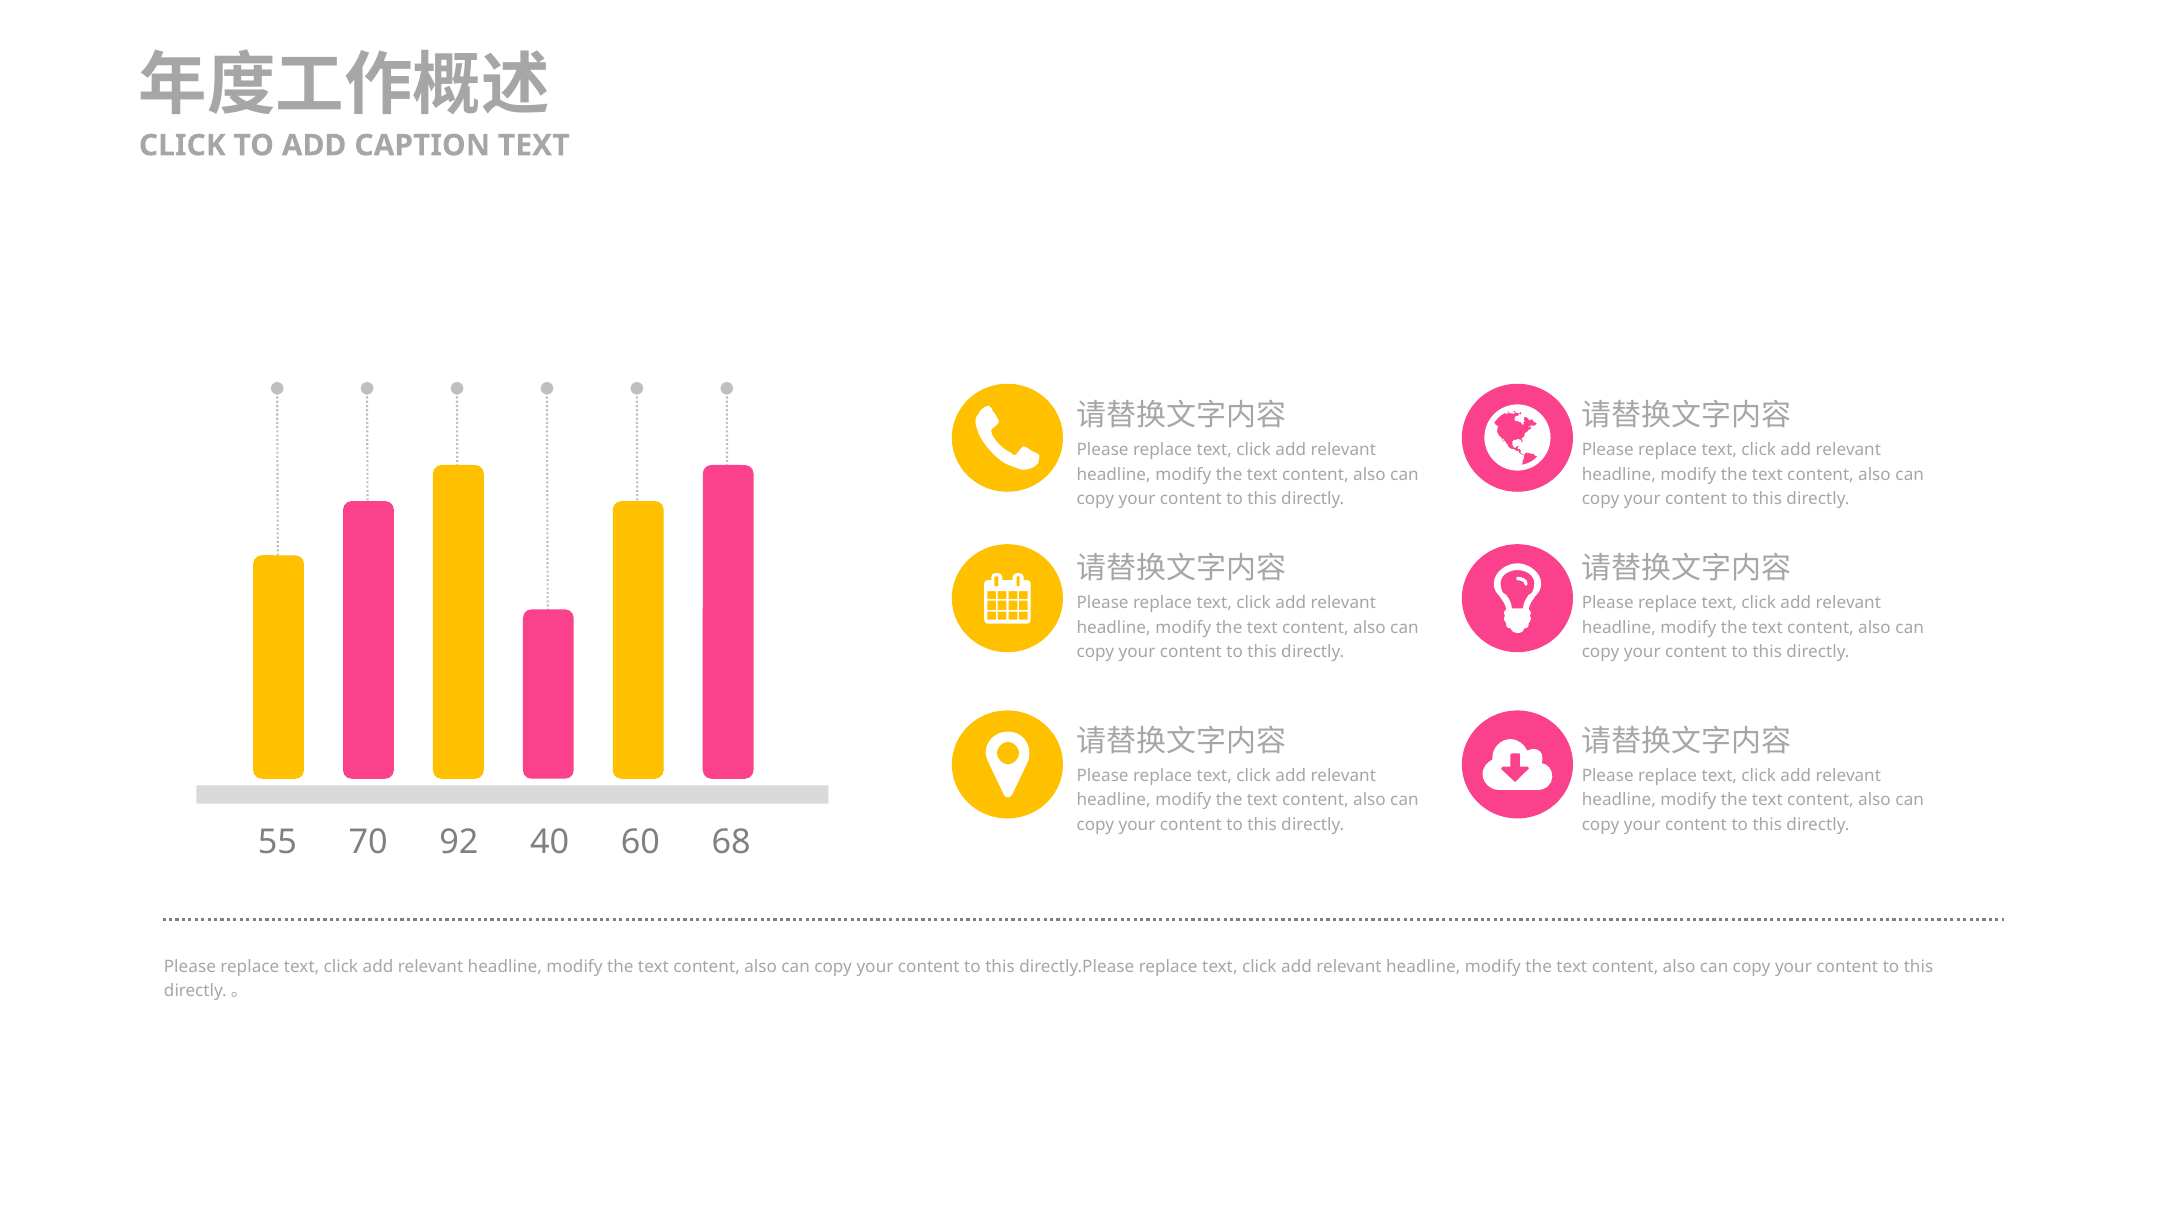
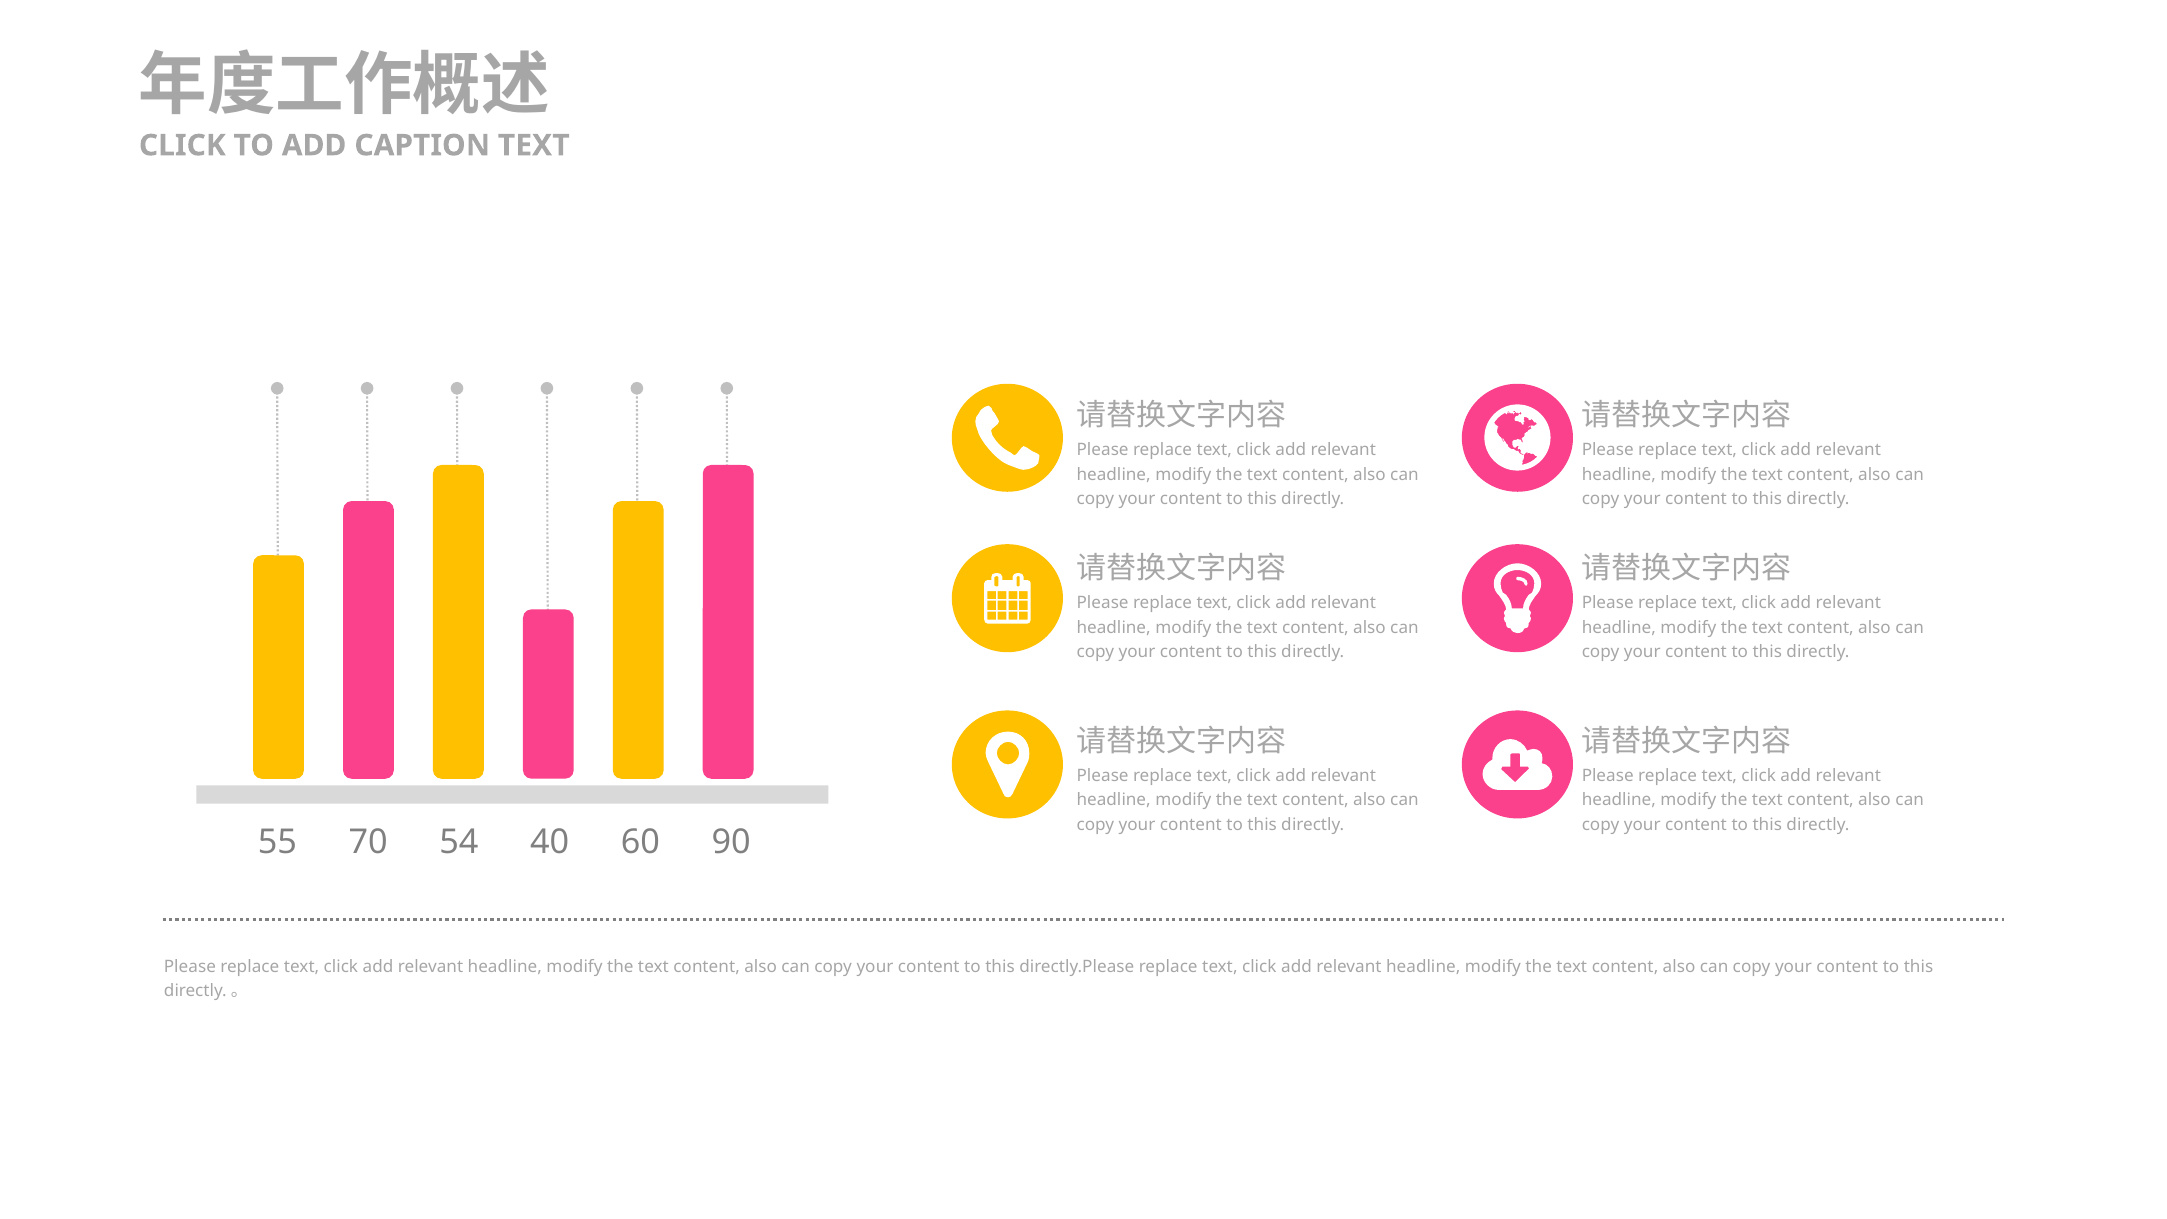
92: 92 -> 54
68: 68 -> 90
